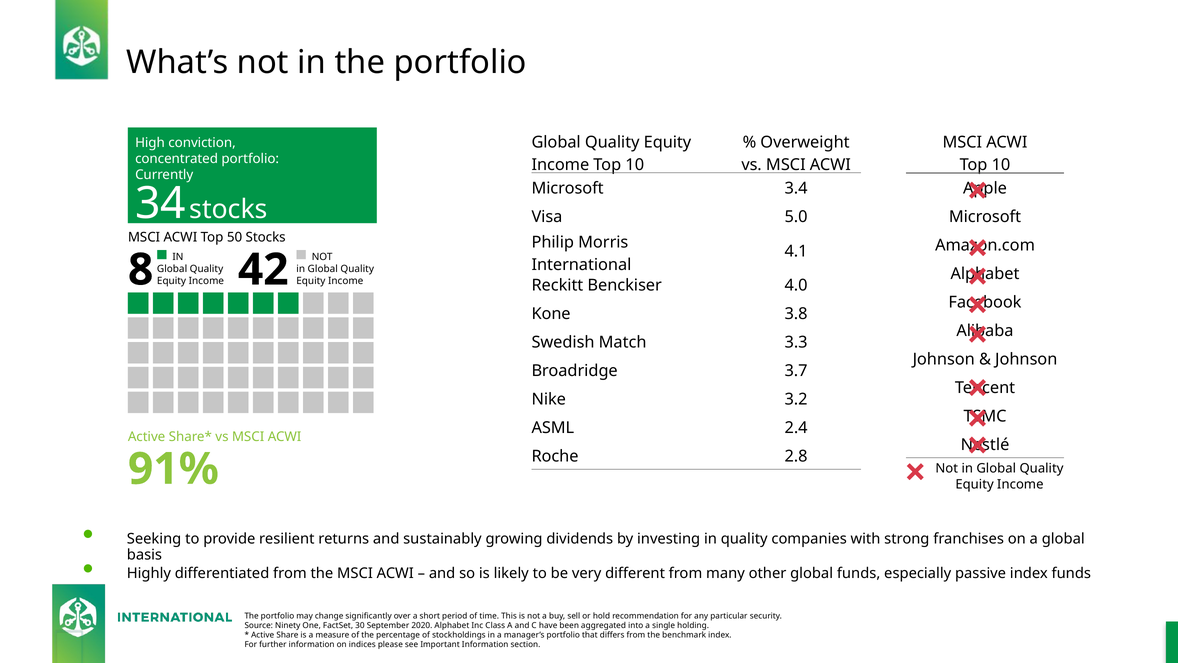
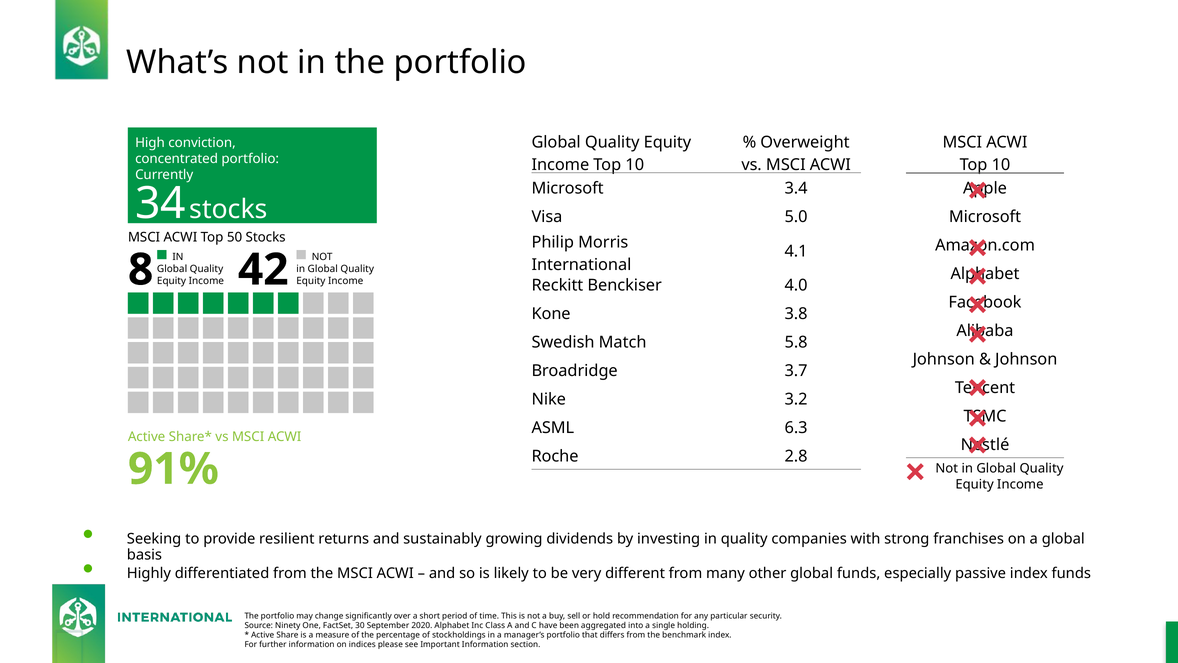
3.3: 3.3 -> 5.8
2.4: 2.4 -> 6.3
